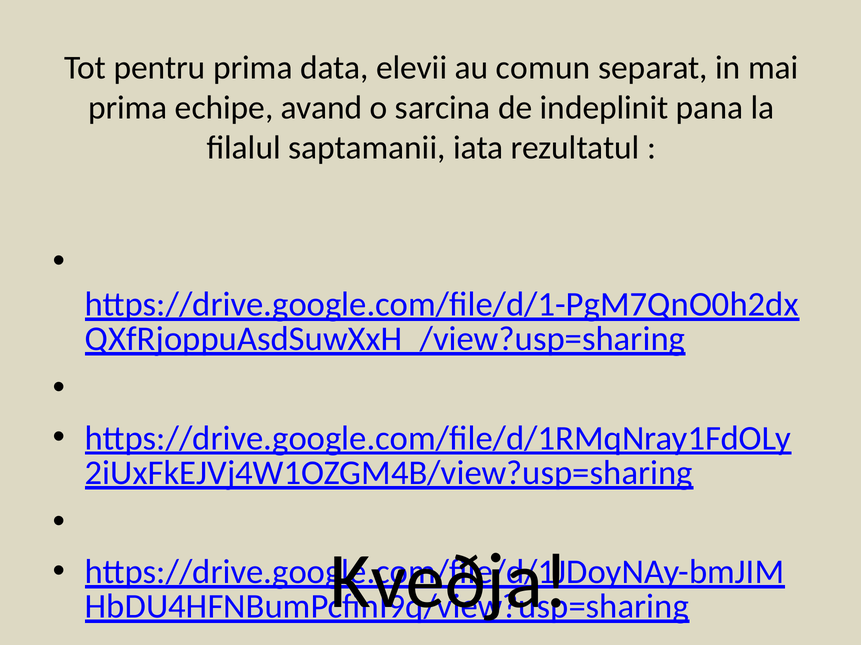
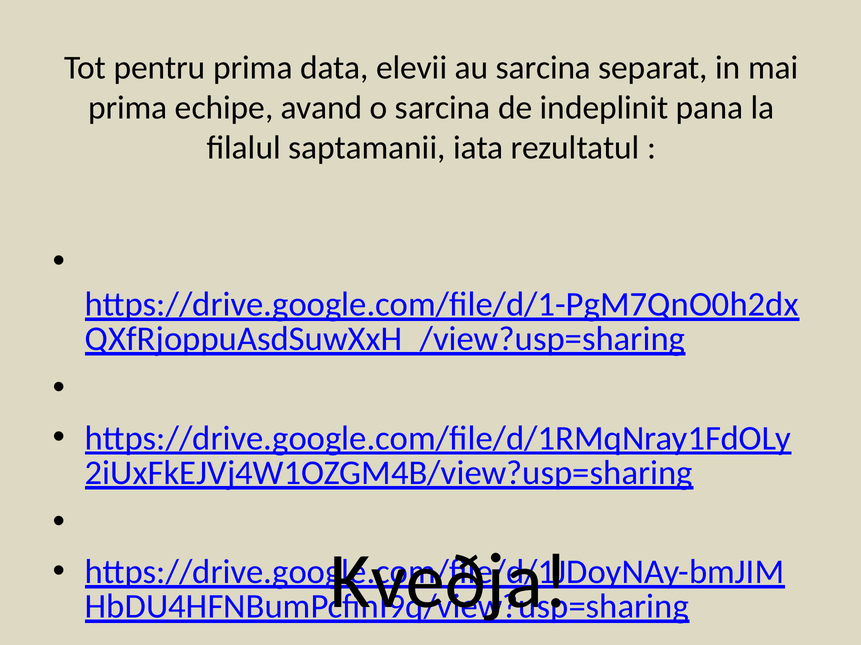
au comun: comun -> sarcina
